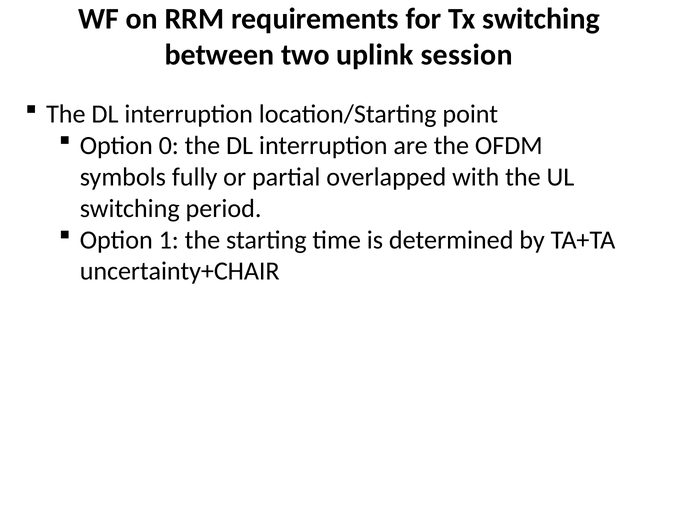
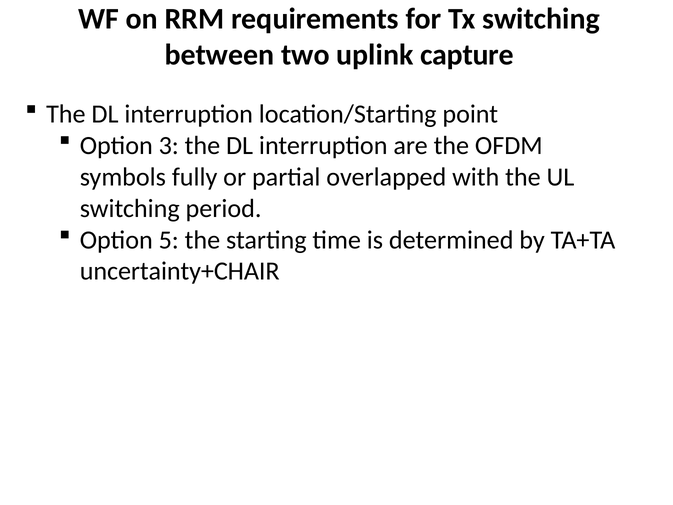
session: session -> capture
0: 0 -> 3
1: 1 -> 5
